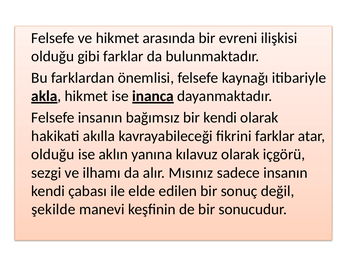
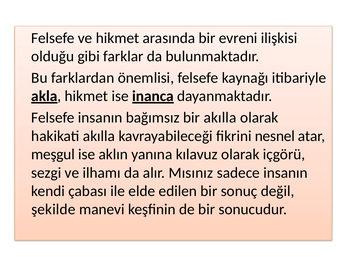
bir kendi: kendi -> akılla
fikrini farklar: farklar -> nesnel
olduğu at (53, 154): olduğu -> meşgul
